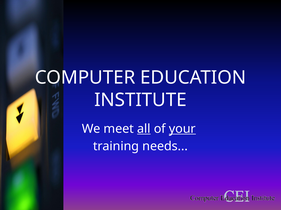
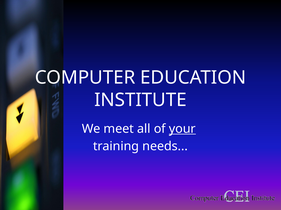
all underline: present -> none
